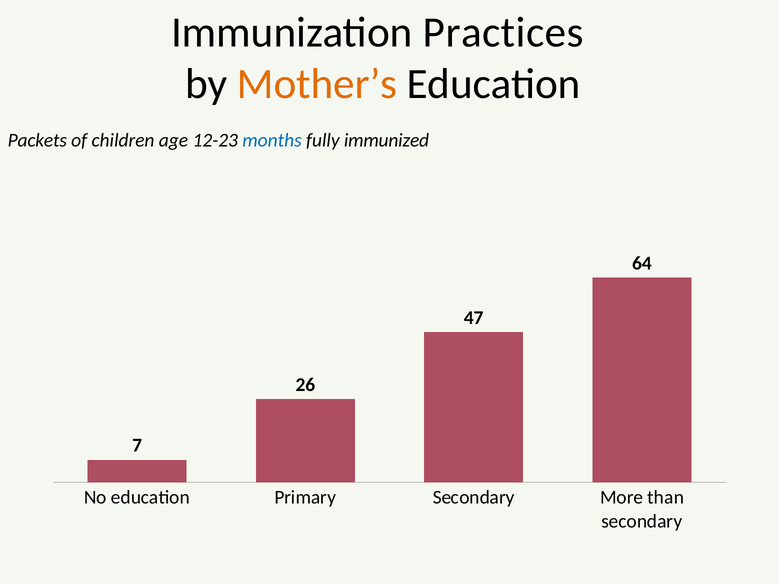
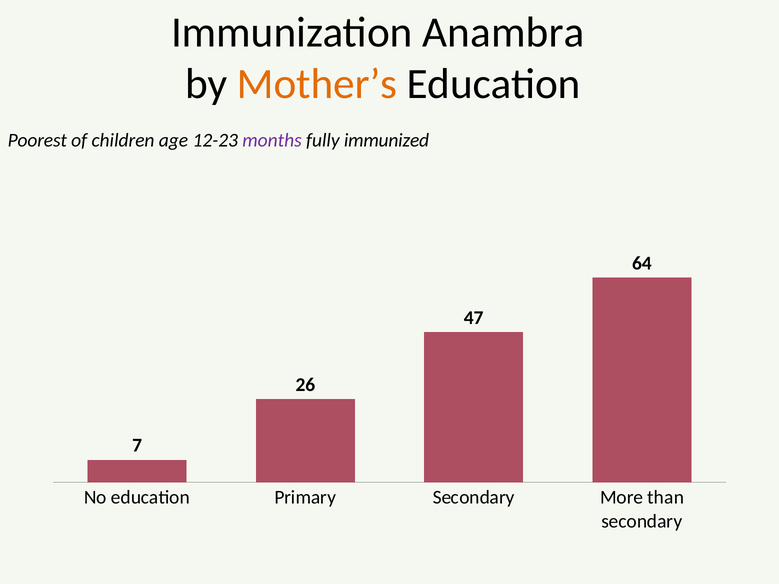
Practices: Practices -> Anambra
Packets: Packets -> Poorest
months colour: blue -> purple
